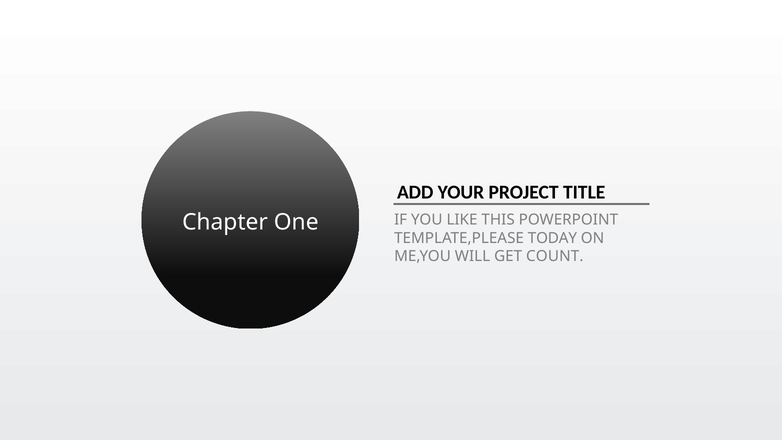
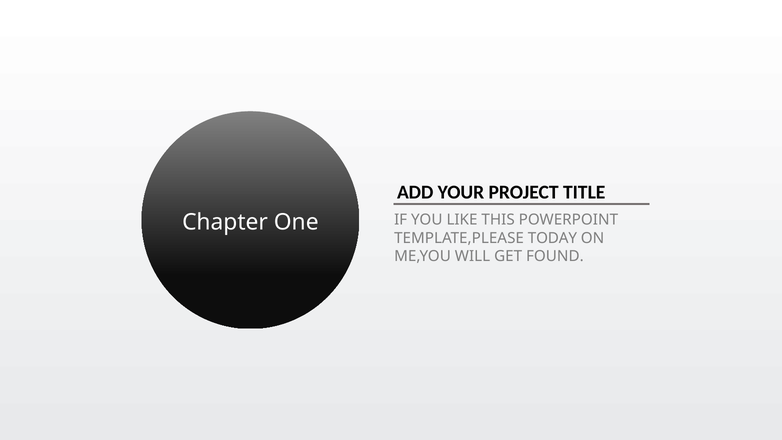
COUNT: COUNT -> FOUND
